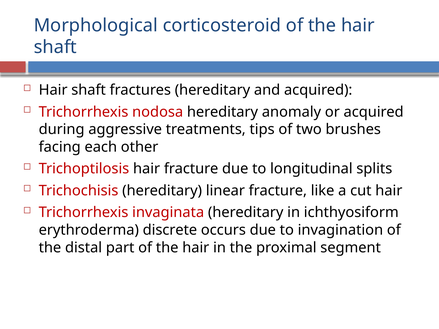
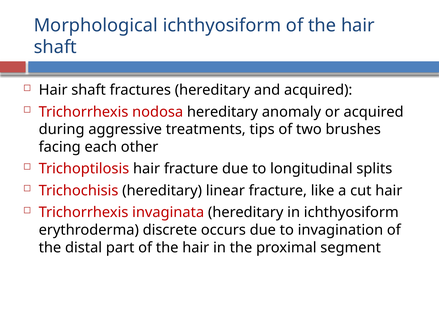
Morphological corticosteroid: corticosteroid -> ichthyosiform
